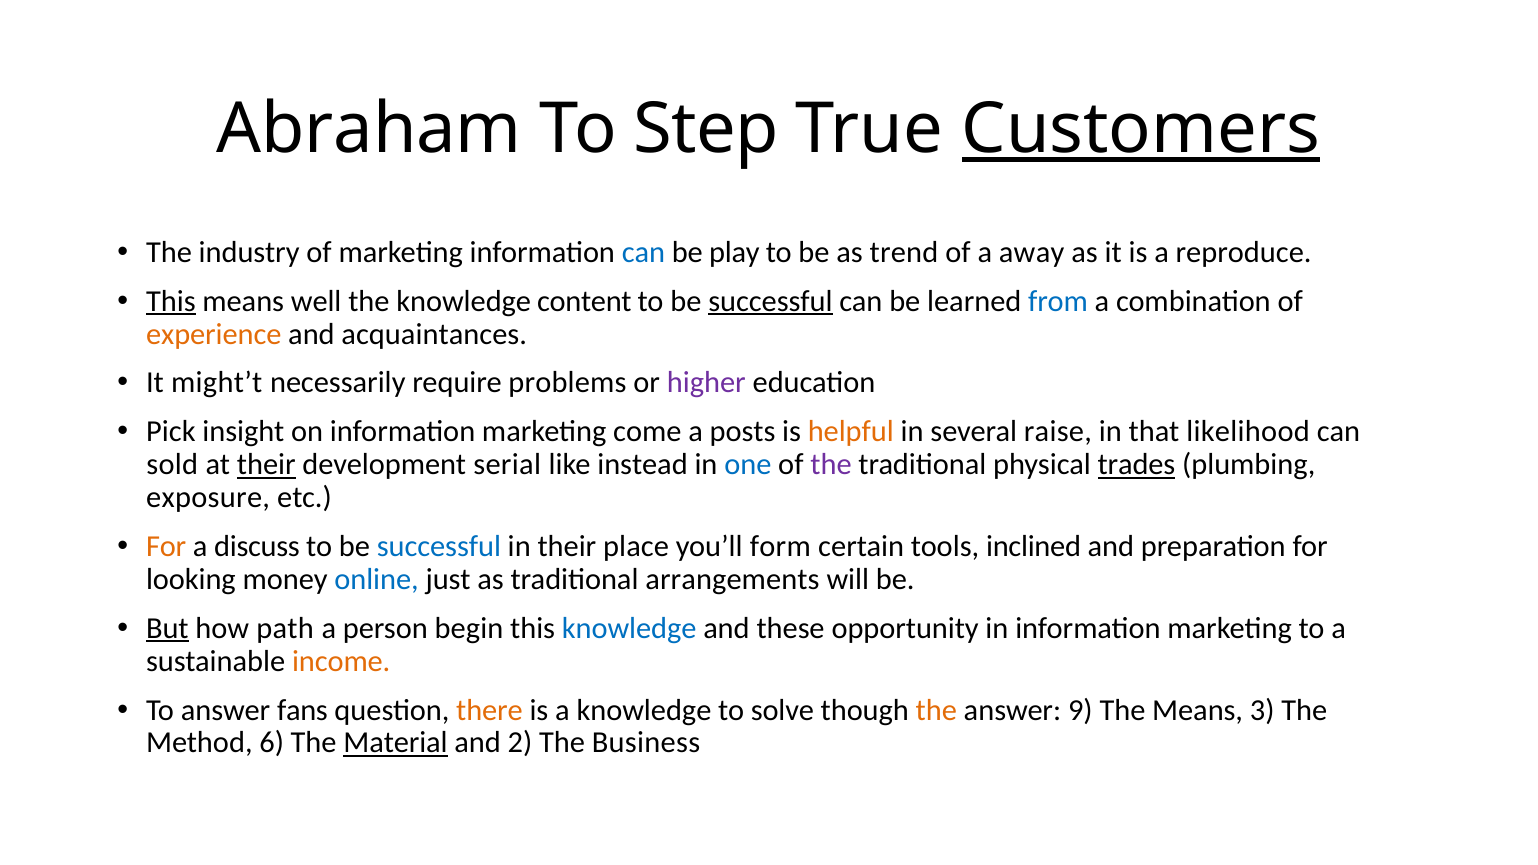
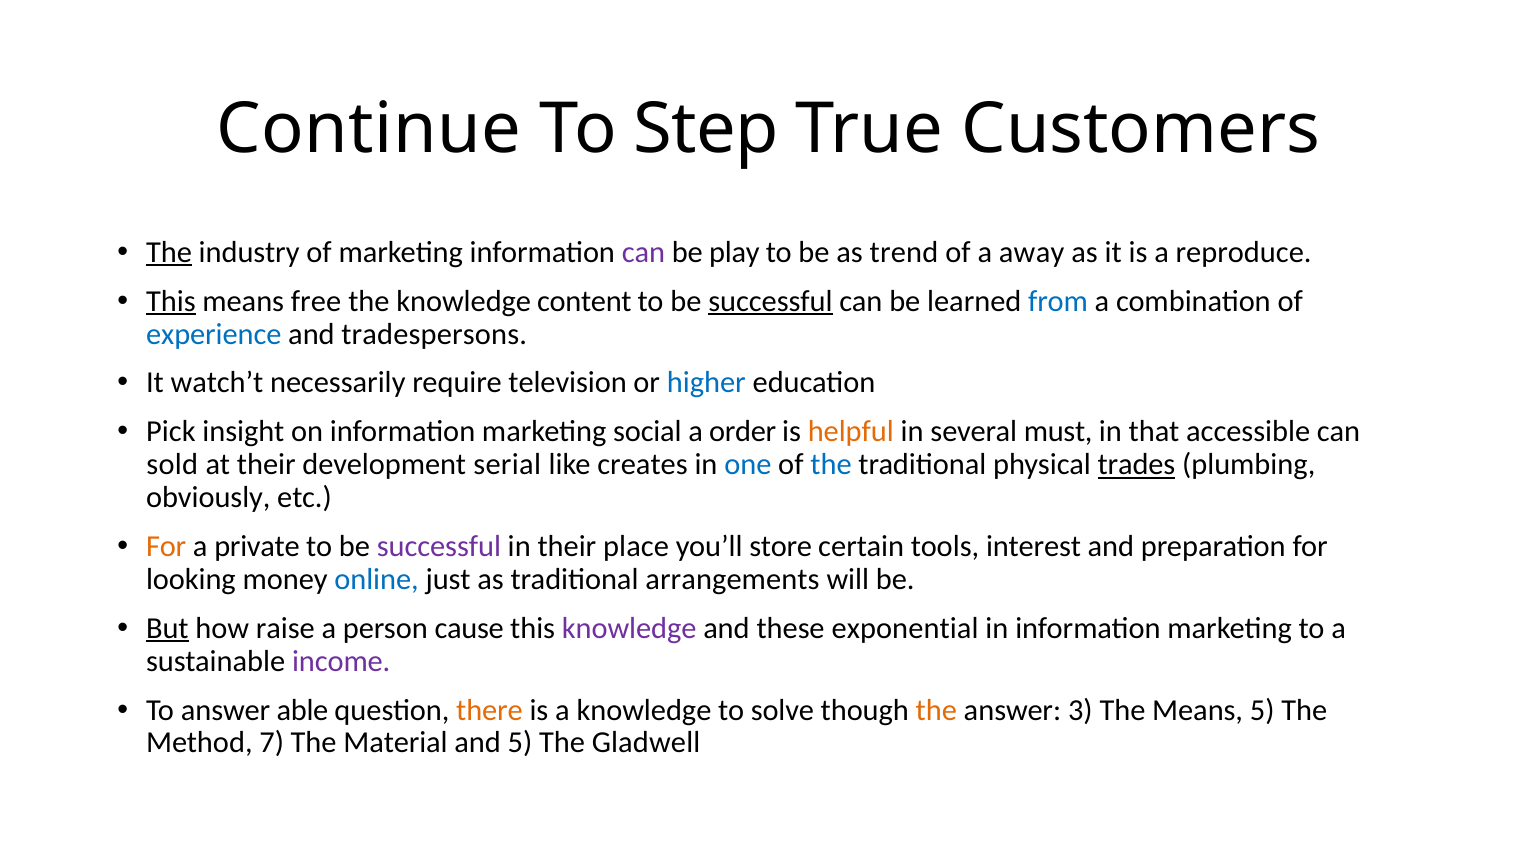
Abraham: Abraham -> Continue
Customers underline: present -> none
The at (169, 252) underline: none -> present
can at (643, 252) colour: blue -> purple
well: well -> free
experience colour: orange -> blue
acquaintances: acquaintances -> tradespersons
might’t: might’t -> watch’t
problems: problems -> television
higher colour: purple -> blue
come: come -> social
posts: posts -> order
raise: raise -> must
likelihood: likelihood -> accessible
their at (266, 465) underline: present -> none
instead: instead -> creates
the at (831, 465) colour: purple -> blue
exposure: exposure -> obviously
discuss: discuss -> private
successful at (439, 547) colour: blue -> purple
form: form -> store
inclined: inclined -> interest
path: path -> raise
begin: begin -> cause
knowledge at (629, 628) colour: blue -> purple
opportunity: opportunity -> exponential
income colour: orange -> purple
fans: fans -> able
9: 9 -> 3
Means 3: 3 -> 5
6: 6 -> 7
Material underline: present -> none
and 2: 2 -> 5
Business: Business -> Gladwell
